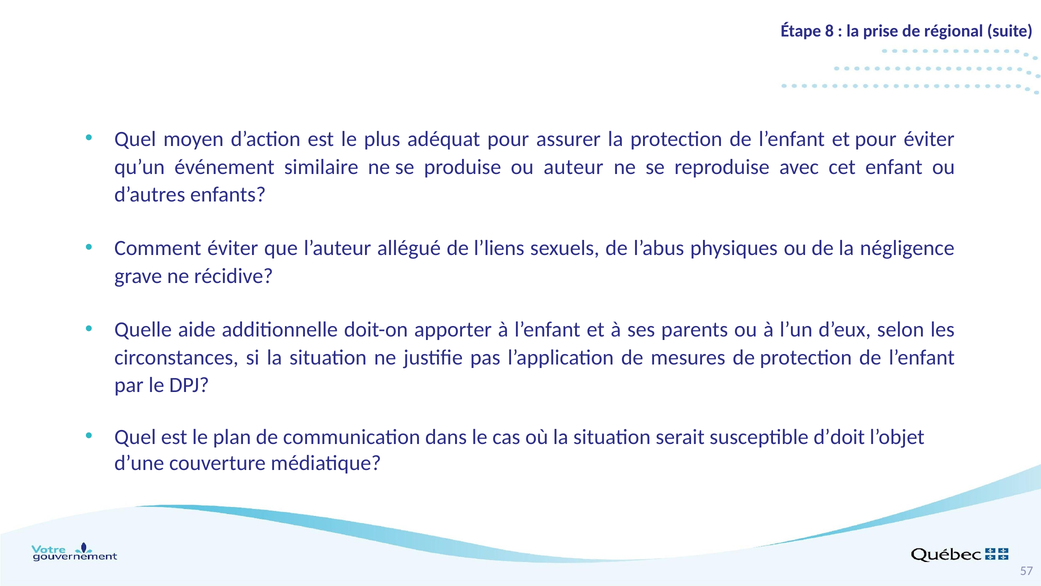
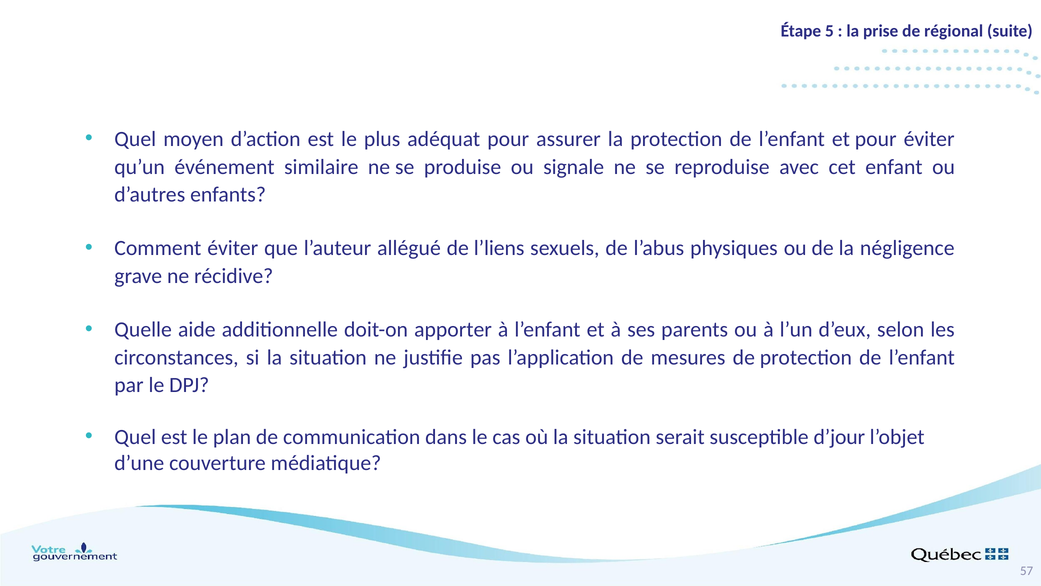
8: 8 -> 5
auteur: auteur -> signale
d’doit: d’doit -> d’jour
